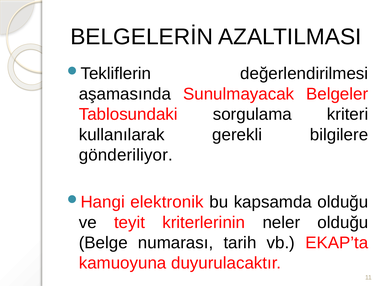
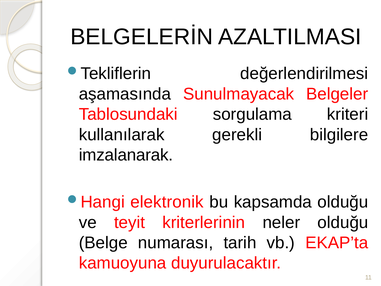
gönderiliyor: gönderiliyor -> imzalanarak
